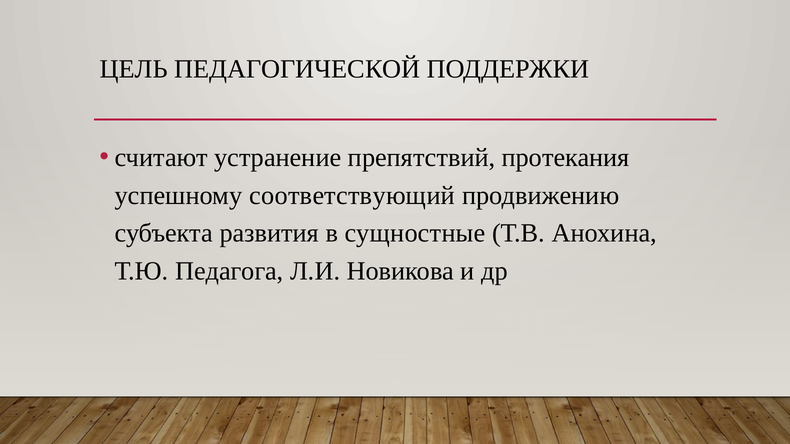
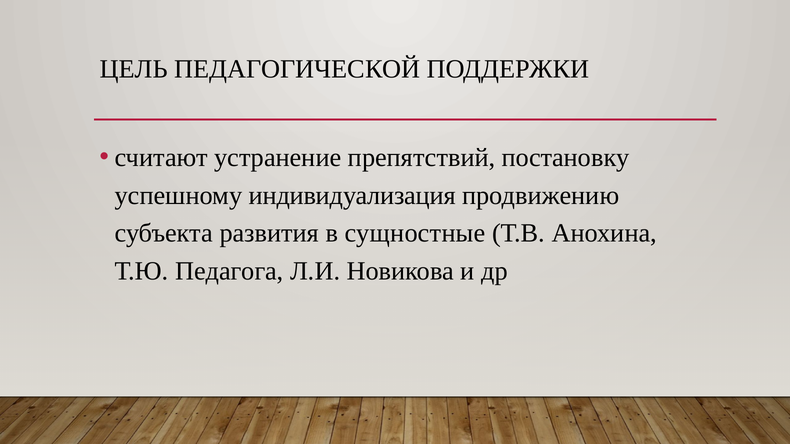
протекания: протекания -> постановку
соответствующий: соответствующий -> индивидуализация
